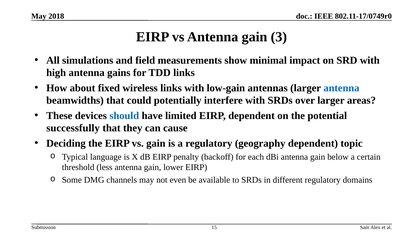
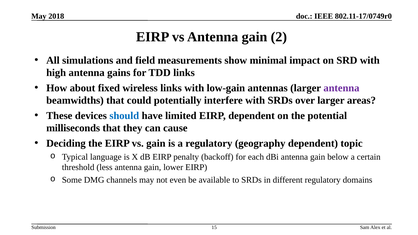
3: 3 -> 2
antenna at (341, 88) colour: blue -> purple
successfully: successfully -> milliseconds
